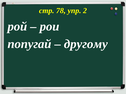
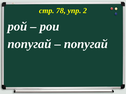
другому at (86, 44): другому -> попугай
